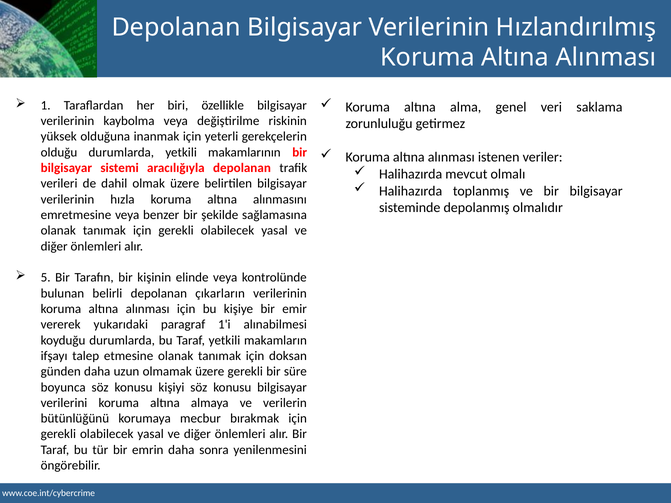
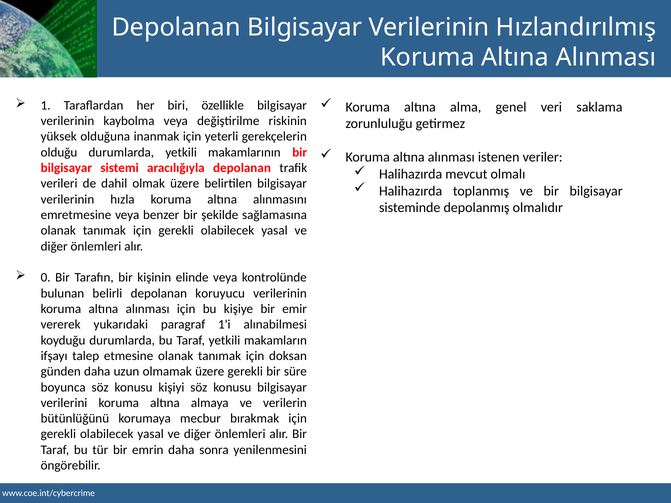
5: 5 -> 0
çıkarların: çıkarların -> koruyucu
